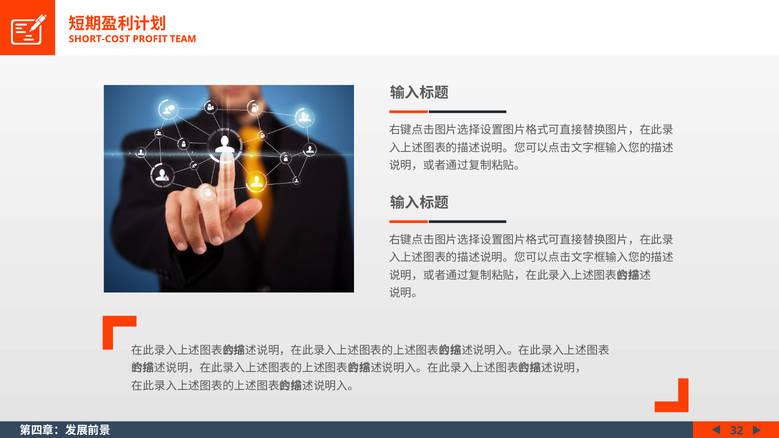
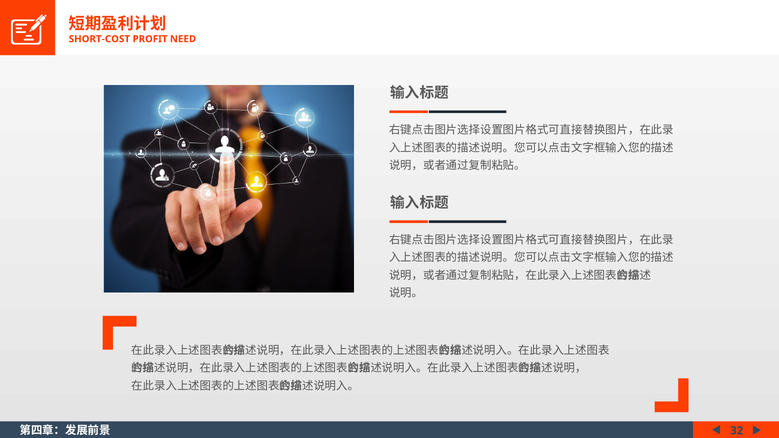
TEAM: TEAM -> NEED
